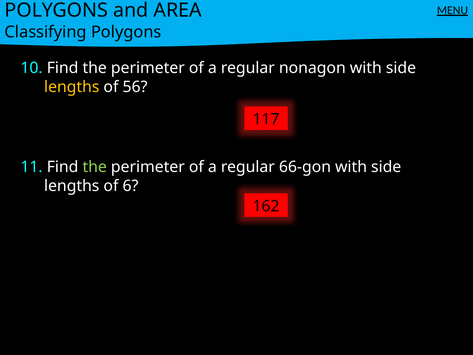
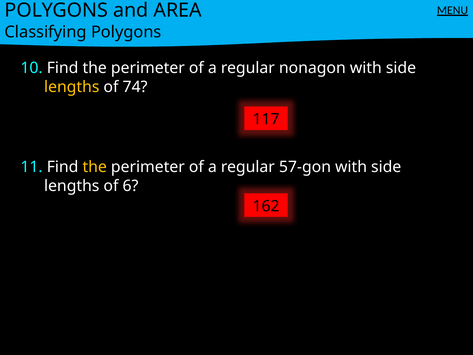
56: 56 -> 74
the at (95, 167) colour: light green -> yellow
66-gon: 66-gon -> 57-gon
